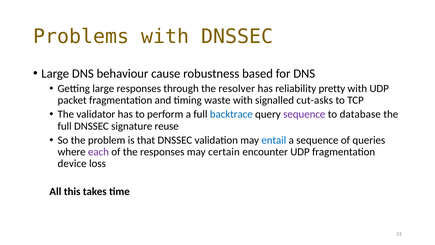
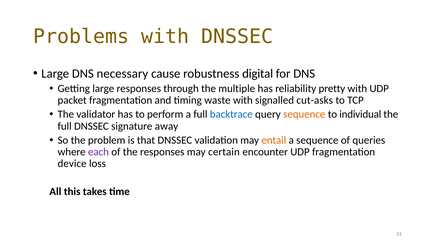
behaviour: behaviour -> necessary
based: based -> digital
resolver: resolver -> multiple
sequence at (304, 114) colour: purple -> orange
database: database -> individual
reuse: reuse -> away
entail colour: blue -> orange
